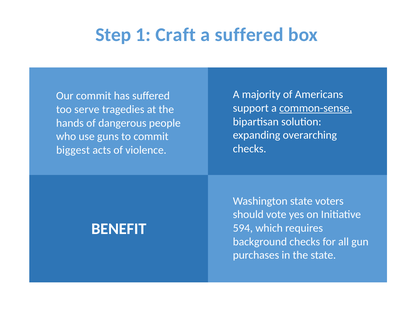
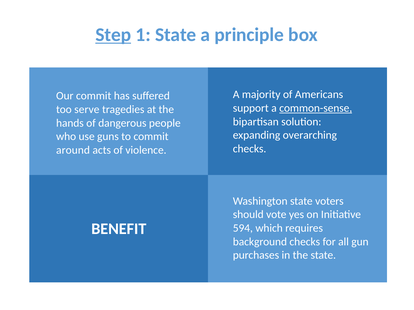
Step underline: none -> present
1 Craft: Craft -> State
a suffered: suffered -> principle
biggest: biggest -> around
